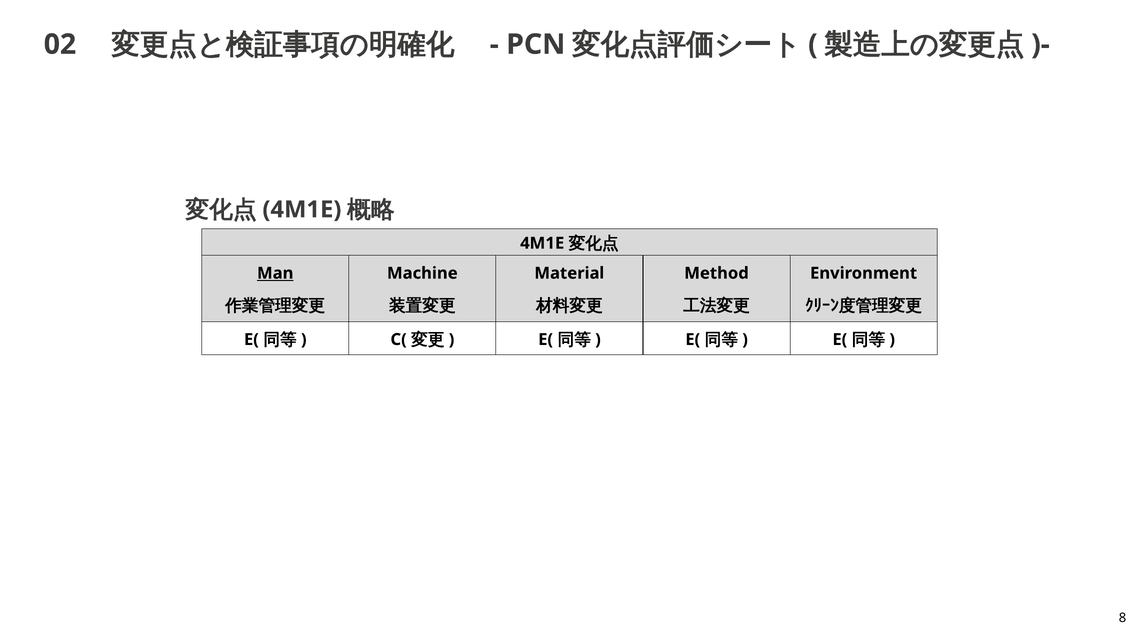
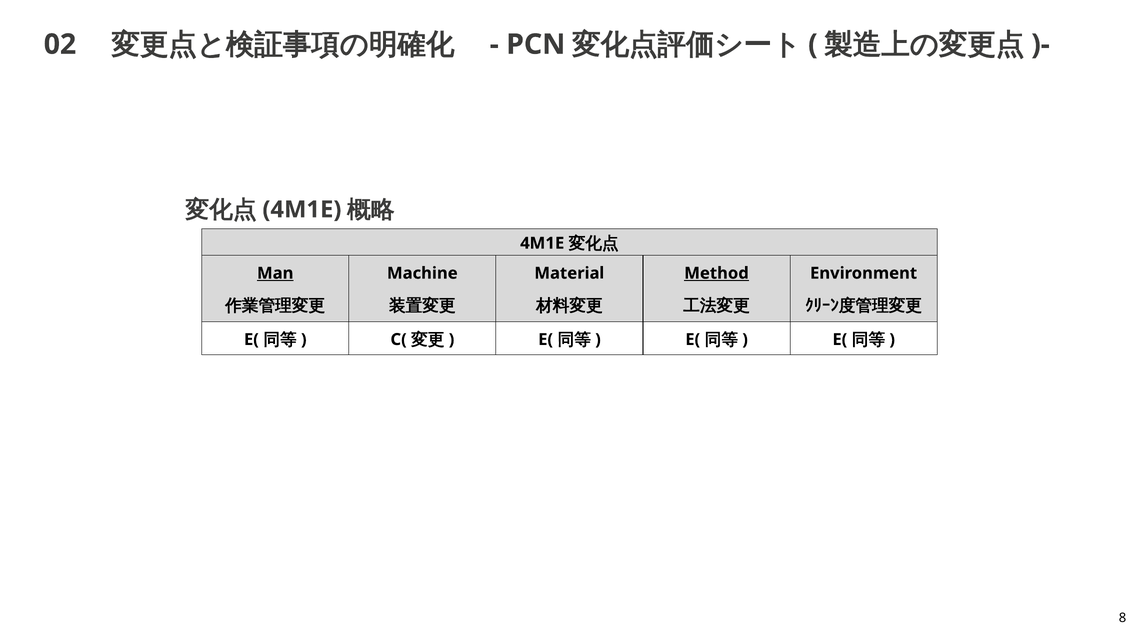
Method underline: none -> present
